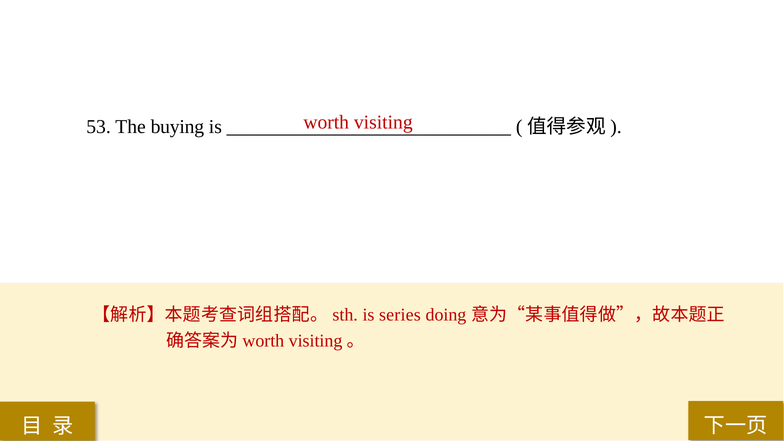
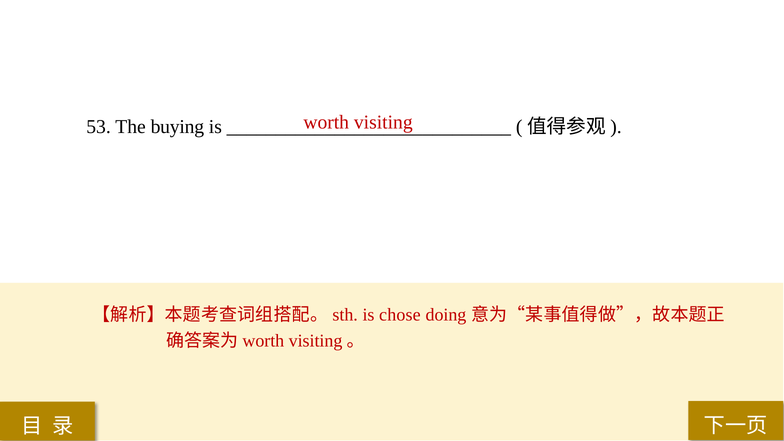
series: series -> chose
